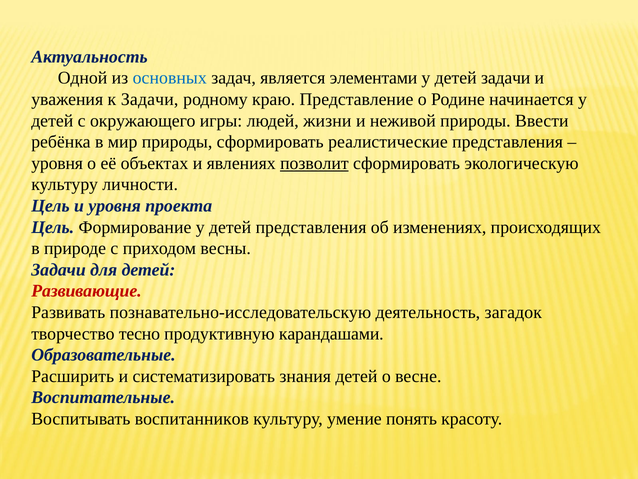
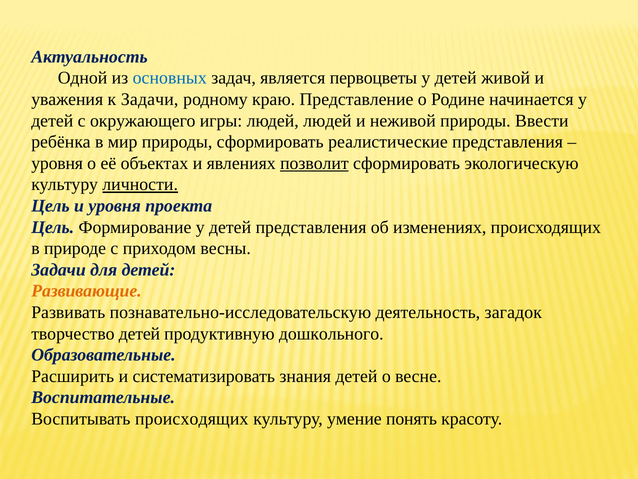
элементами: элементами -> первоцветы
детей задачи: задачи -> живой
людей жизни: жизни -> людей
личности underline: none -> present
Развивающие colour: red -> orange
творчество тесно: тесно -> детей
карандашами: карандашами -> дошкольного
Воспитывать воспитанников: воспитанников -> происходящих
